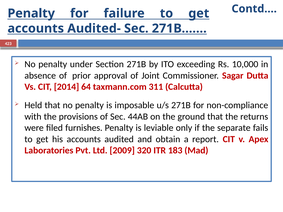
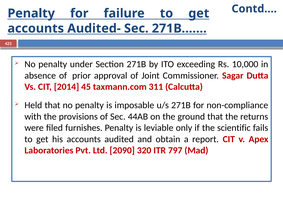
64: 64 -> 45
separate: separate -> scientific
2009: 2009 -> 2090
183: 183 -> 797
